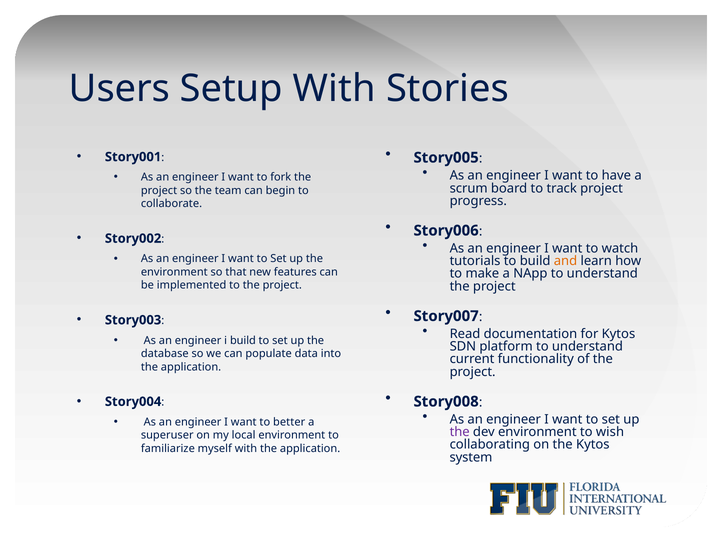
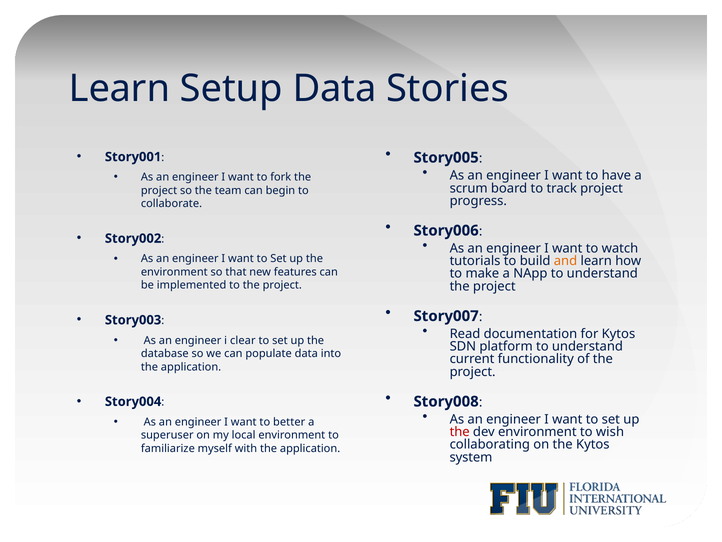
Users at (119, 89): Users -> Learn
Setup With: With -> Data
i build: build -> clear
the at (460, 432) colour: purple -> red
